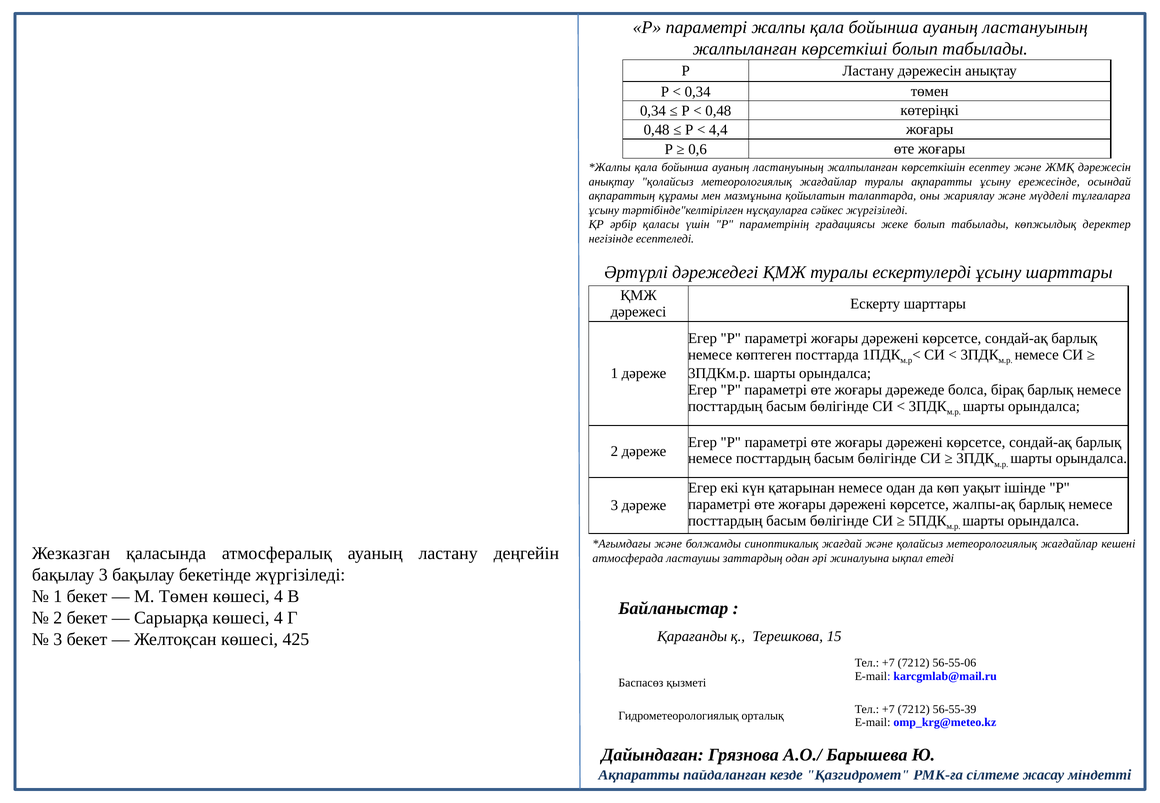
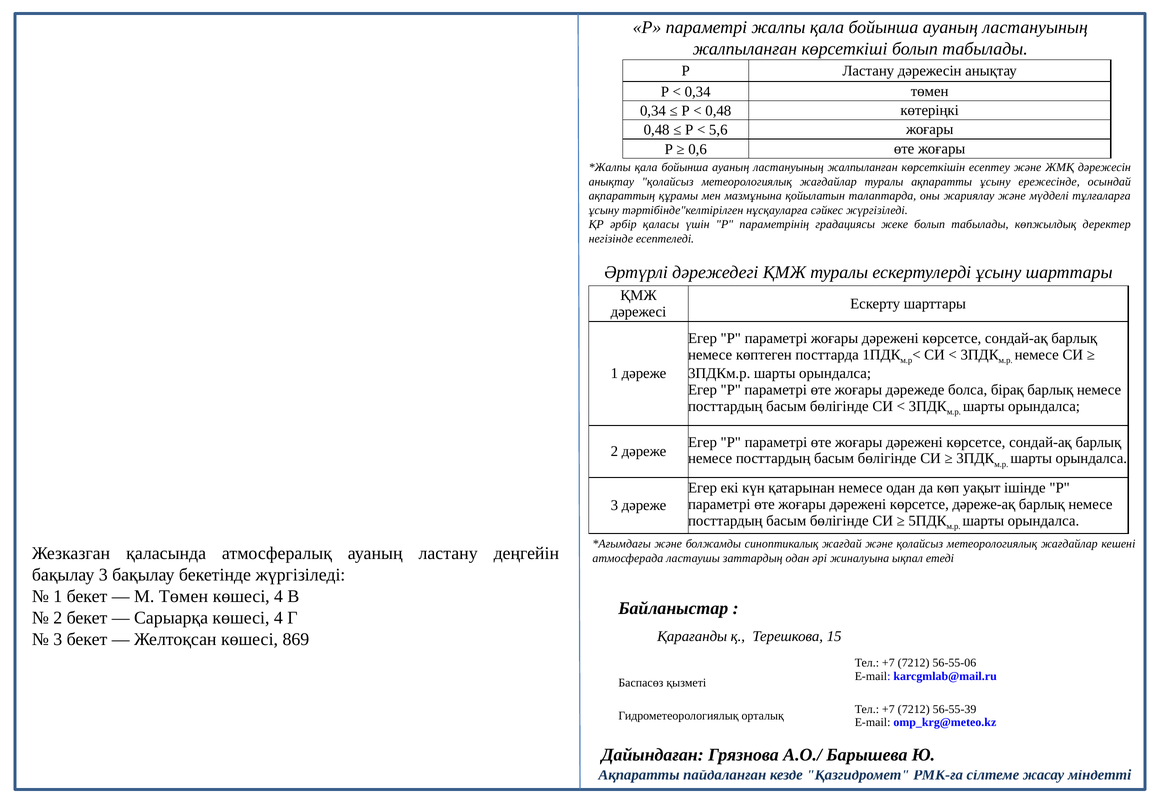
4,4: 4,4 -> 5,6
жалпы-ақ: жалпы-ақ -> дәреже-ақ
425: 425 -> 869
